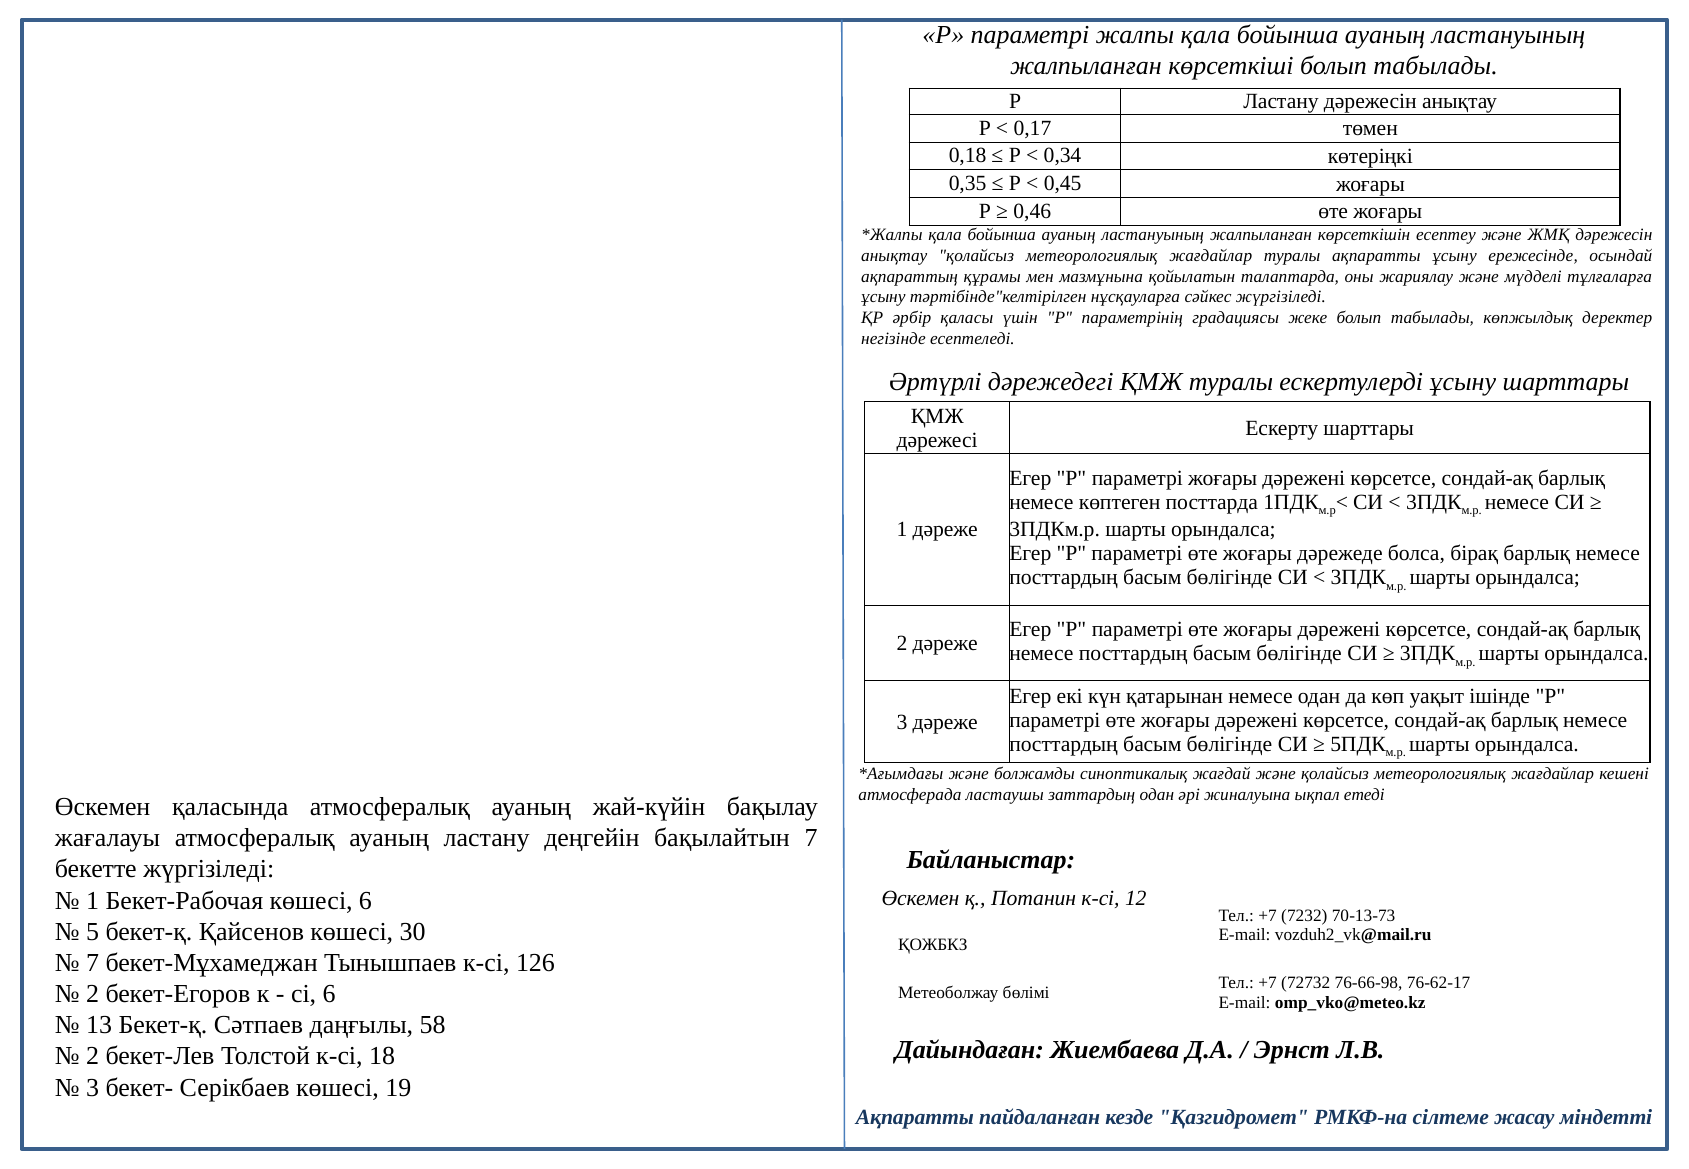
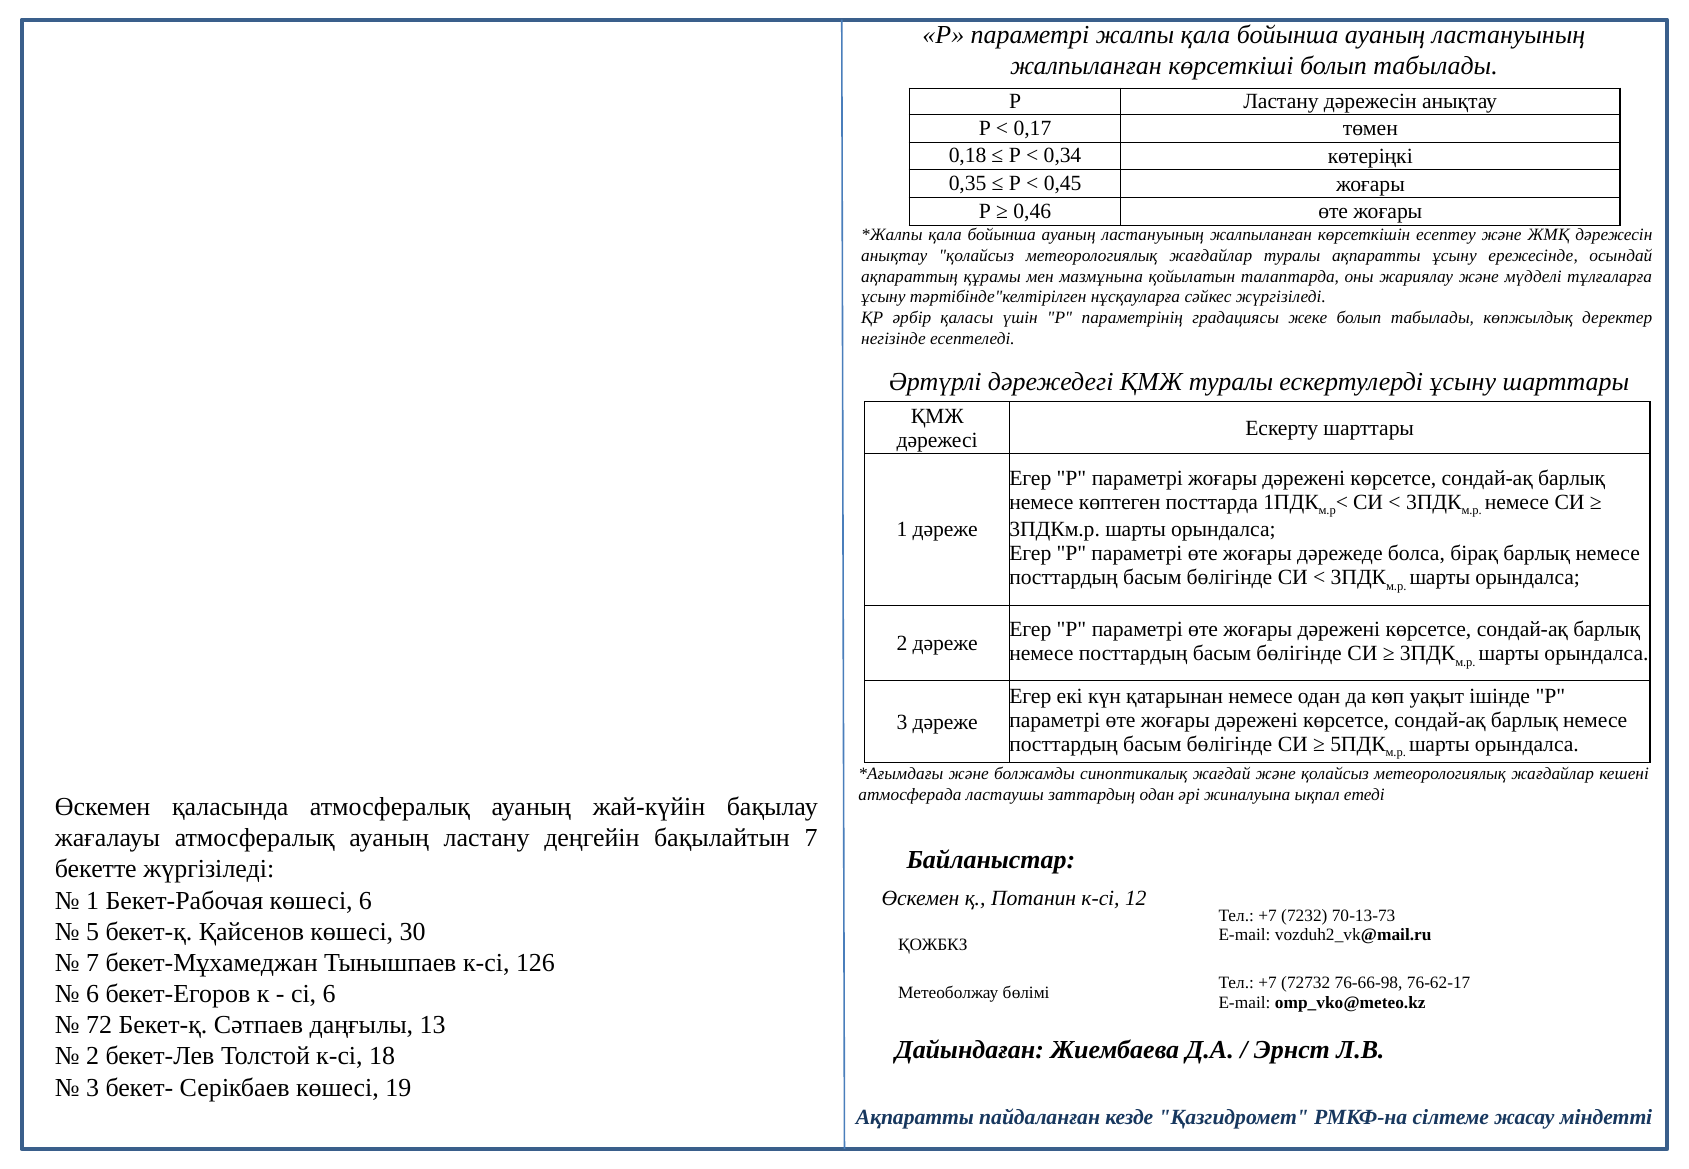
2 at (93, 994): 2 -> 6
13: 13 -> 72
58: 58 -> 13
